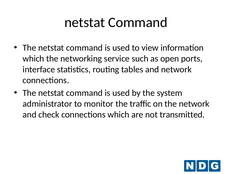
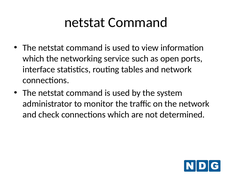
transmitted: transmitted -> determined
